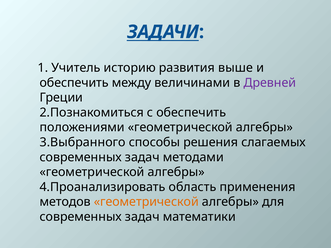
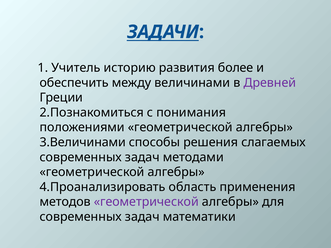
выше: выше -> более
с обеспечить: обеспечить -> понимания
3.Выбранного: 3.Выбранного -> 3.Величинами
геометрической at (146, 202) colour: orange -> purple
